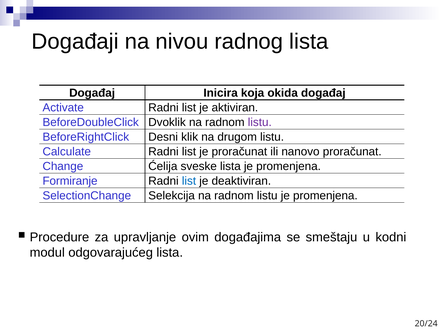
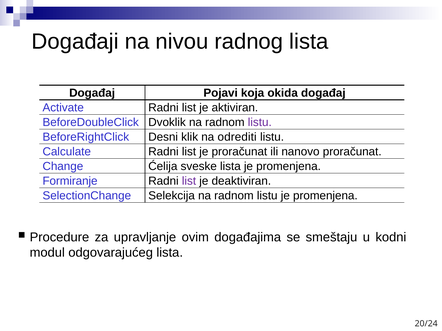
Inicira: Inicira -> Pojavi
drugom: drugom -> odrediti
list at (189, 181) colour: blue -> purple
